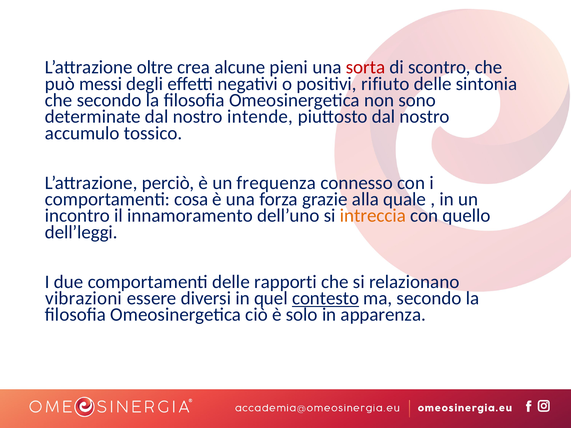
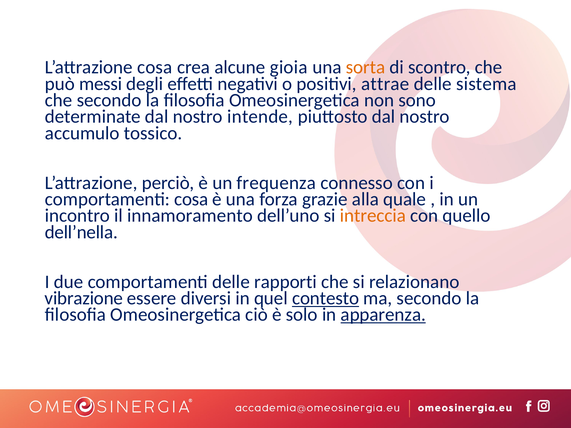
L’attrazione oltre: oltre -> cosa
pieni: pieni -> gioia
sorta colour: red -> orange
rifiuto: rifiuto -> attrae
sintonia: sintonia -> sistema
dell’leggi: dell’leggi -> dell’nella
vibrazioni: vibrazioni -> vibrazione
apparenza underline: none -> present
